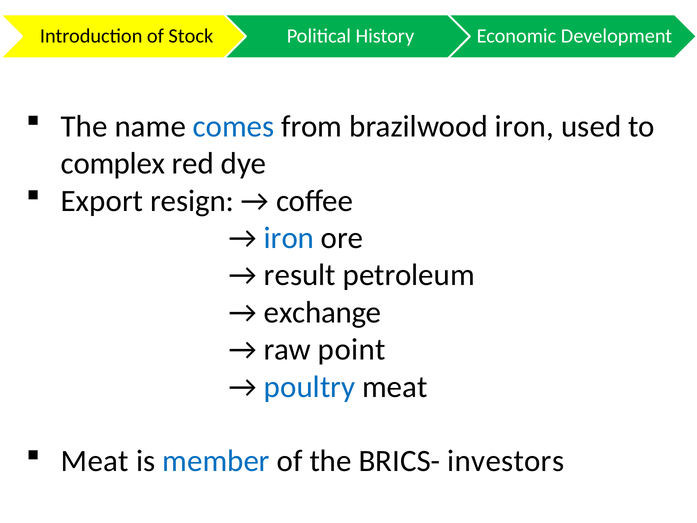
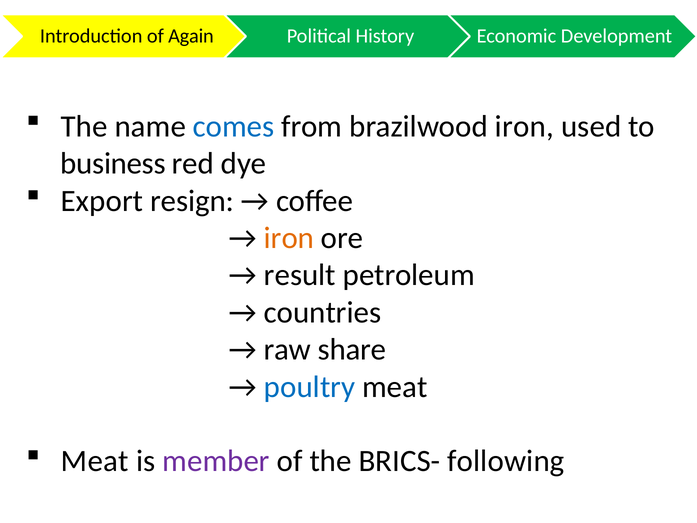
Stock: Stock -> Again
complex: complex -> business
iron at (289, 238) colour: blue -> orange
exchange: exchange -> countries
point: point -> share
member colour: blue -> purple
investors: investors -> following
